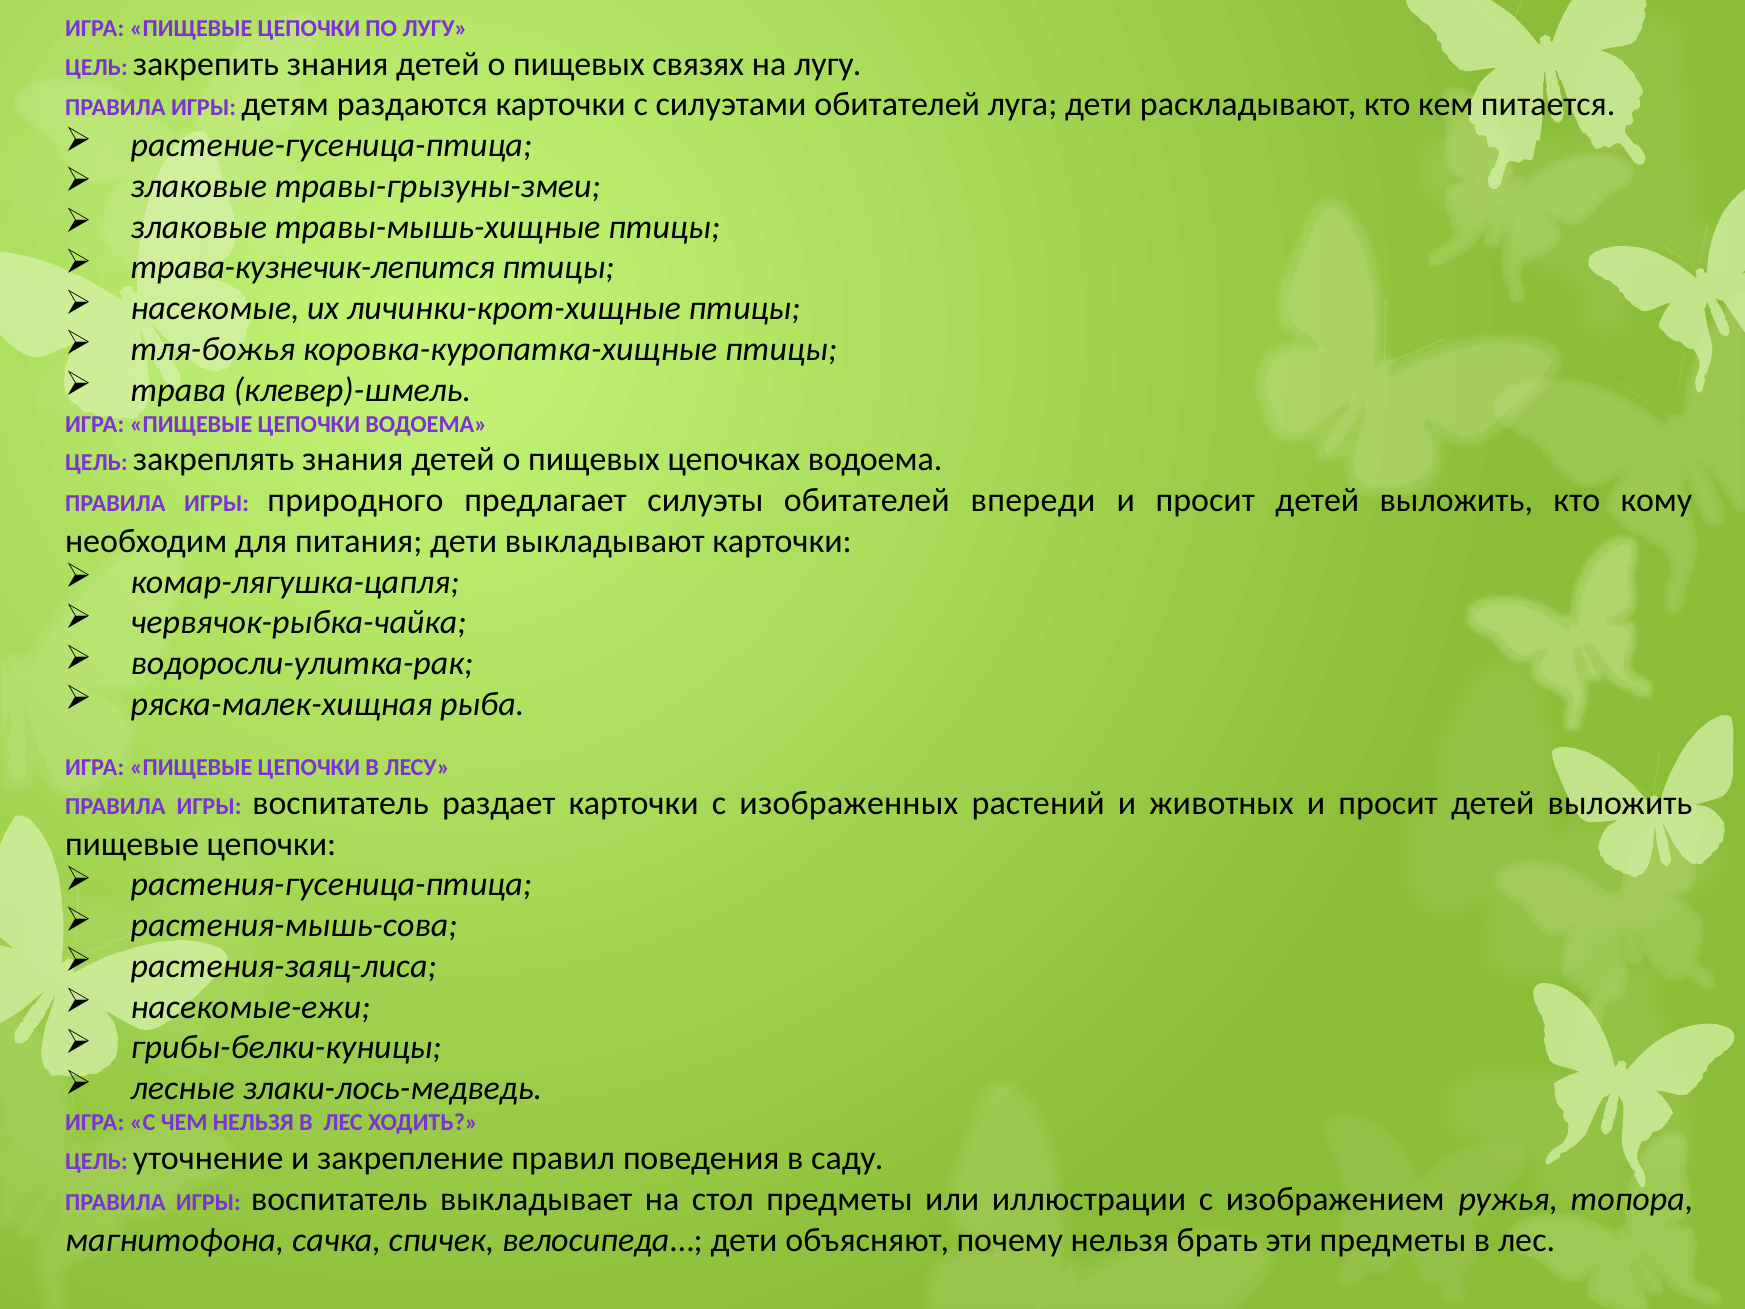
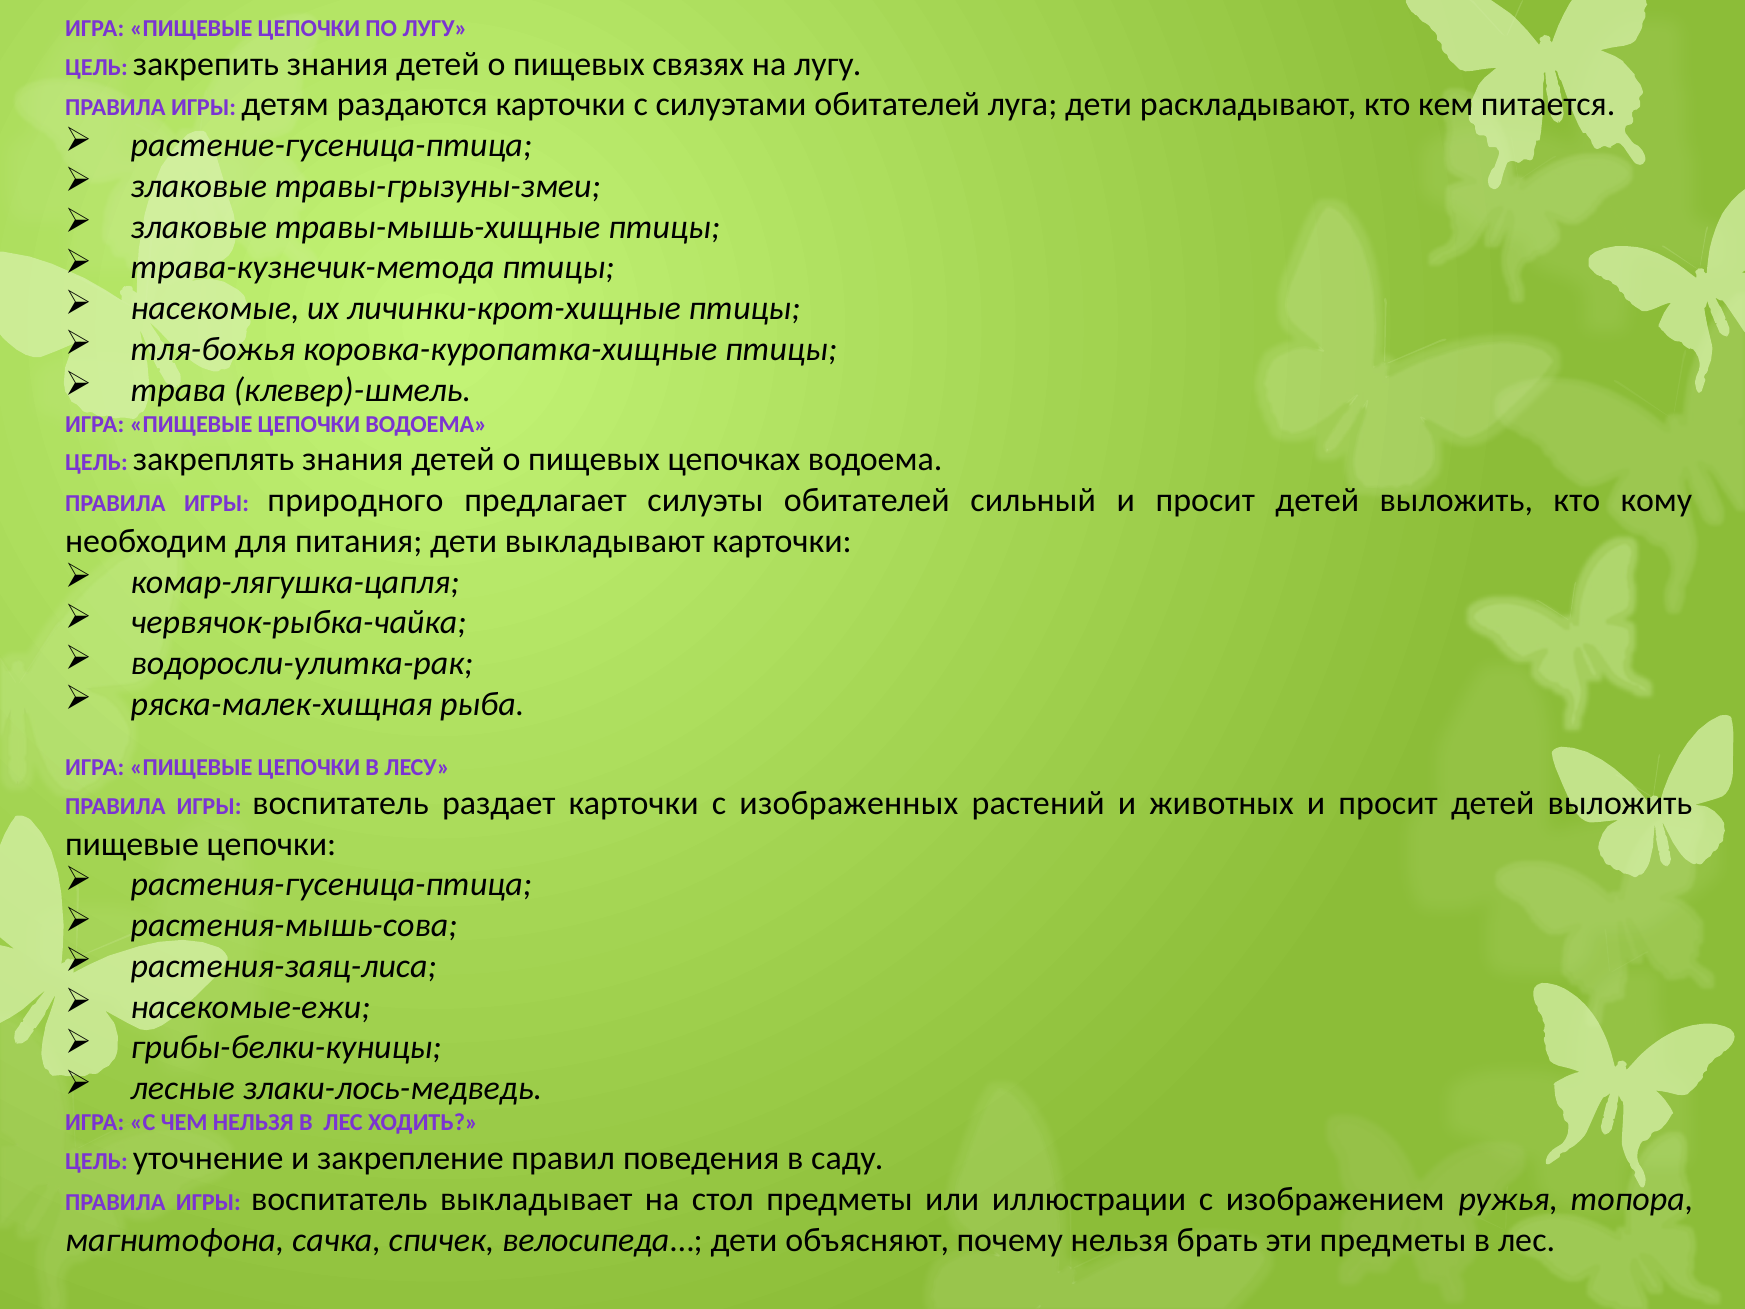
трава-кузнечик-лепится: трава-кузнечик-лепится -> трава-кузнечик-метода
впереди: впереди -> сильный
